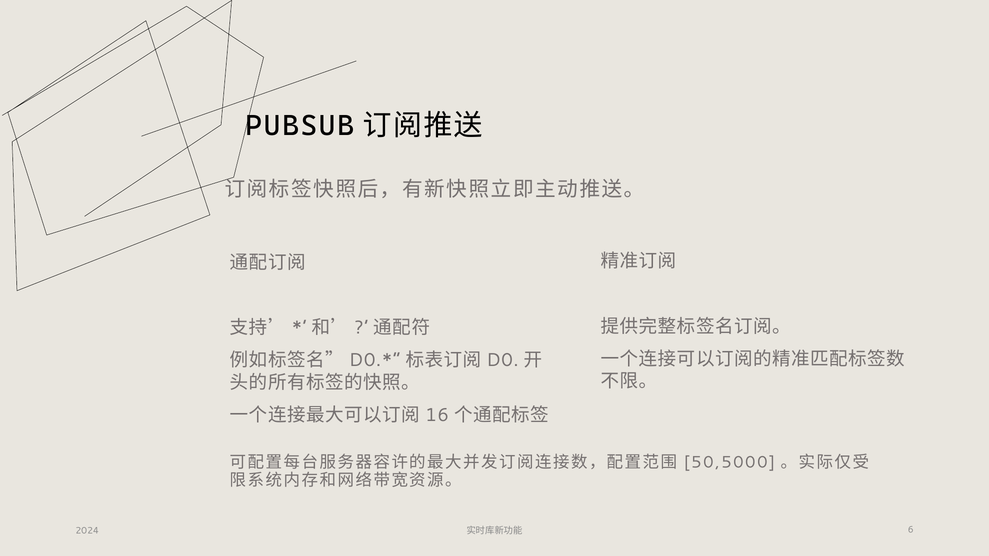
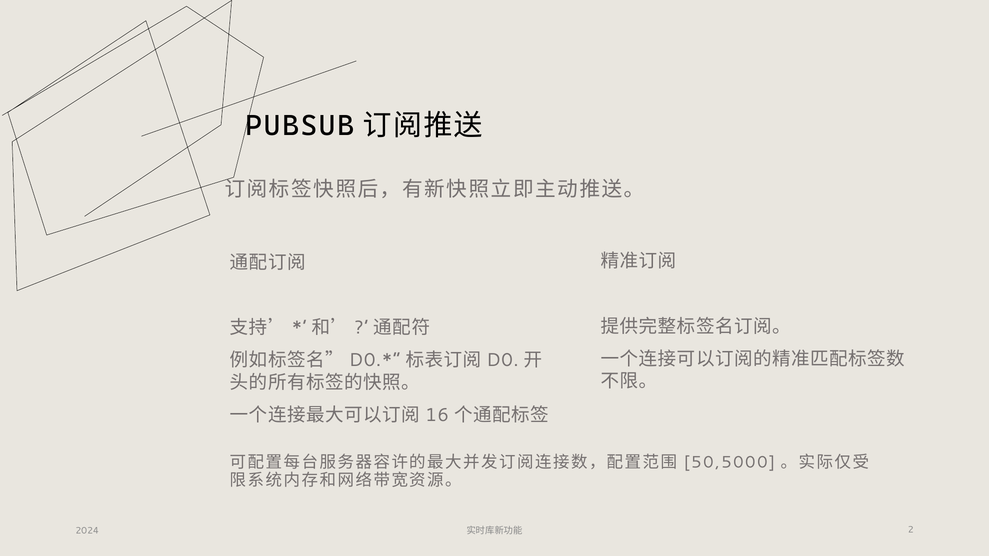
6: 6 -> 2
